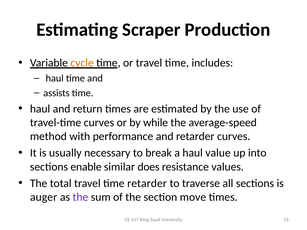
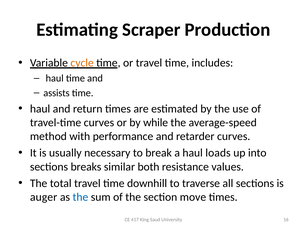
value: value -> loads
enable: enable -> breaks
does: does -> both
time retarder: retarder -> downhill
the at (80, 197) colour: purple -> blue
